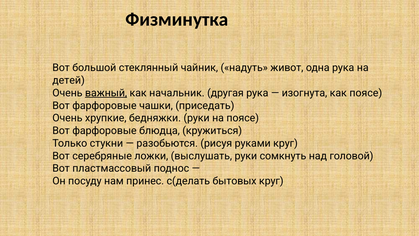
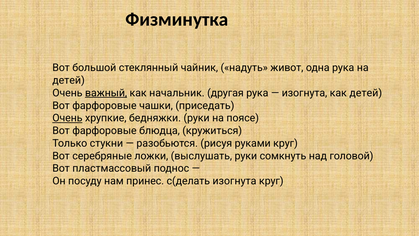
как поясе: поясе -> детей
Очень at (67, 118) underline: none -> present
с(делать бытовых: бытовых -> изогнута
